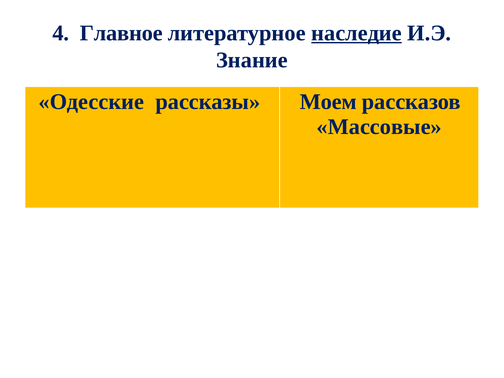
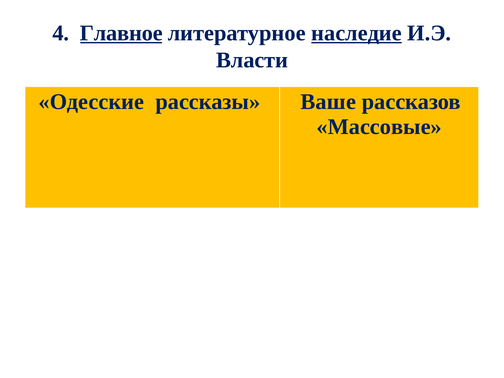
Главное underline: none -> present
Знание: Знание -> Власти
Моем: Моем -> Ваше
